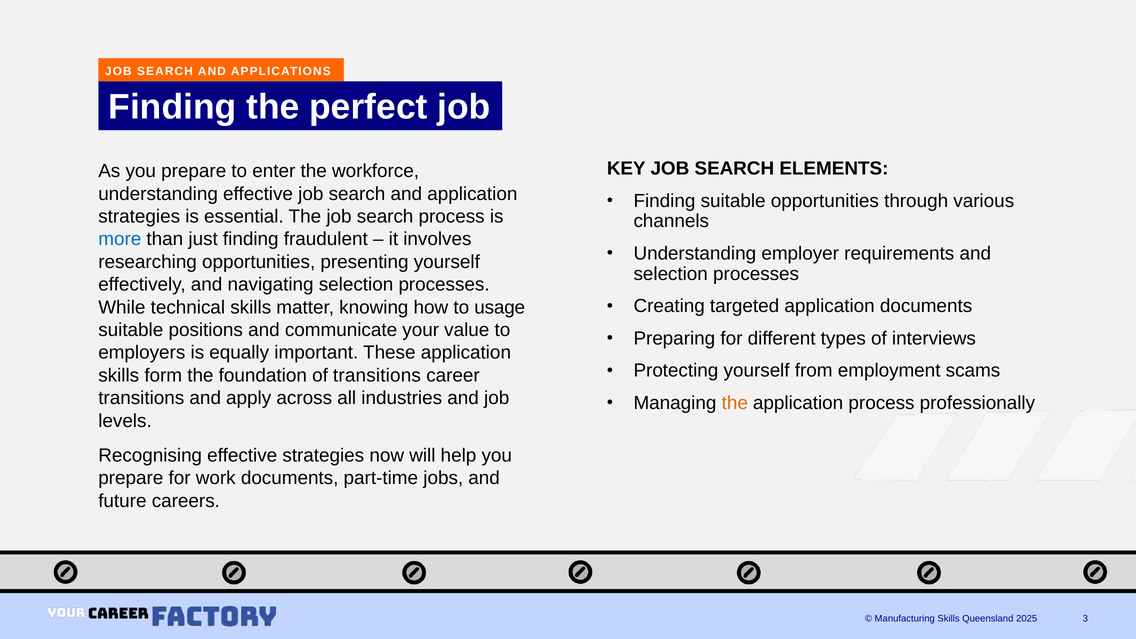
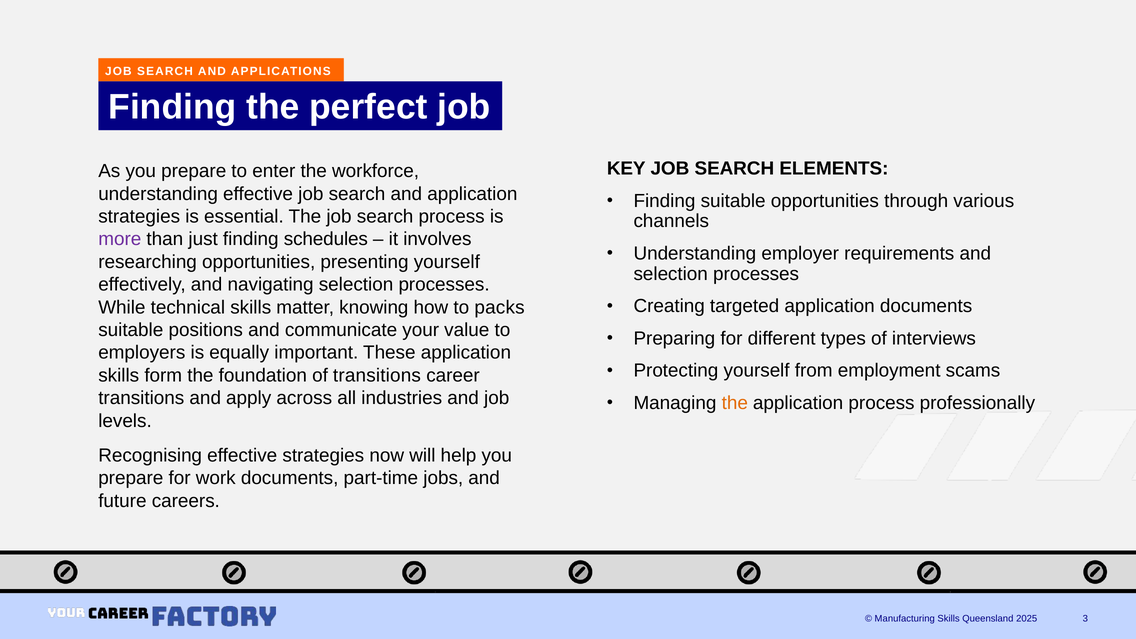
more colour: blue -> purple
fraudulent: fraudulent -> schedules
usage: usage -> packs
